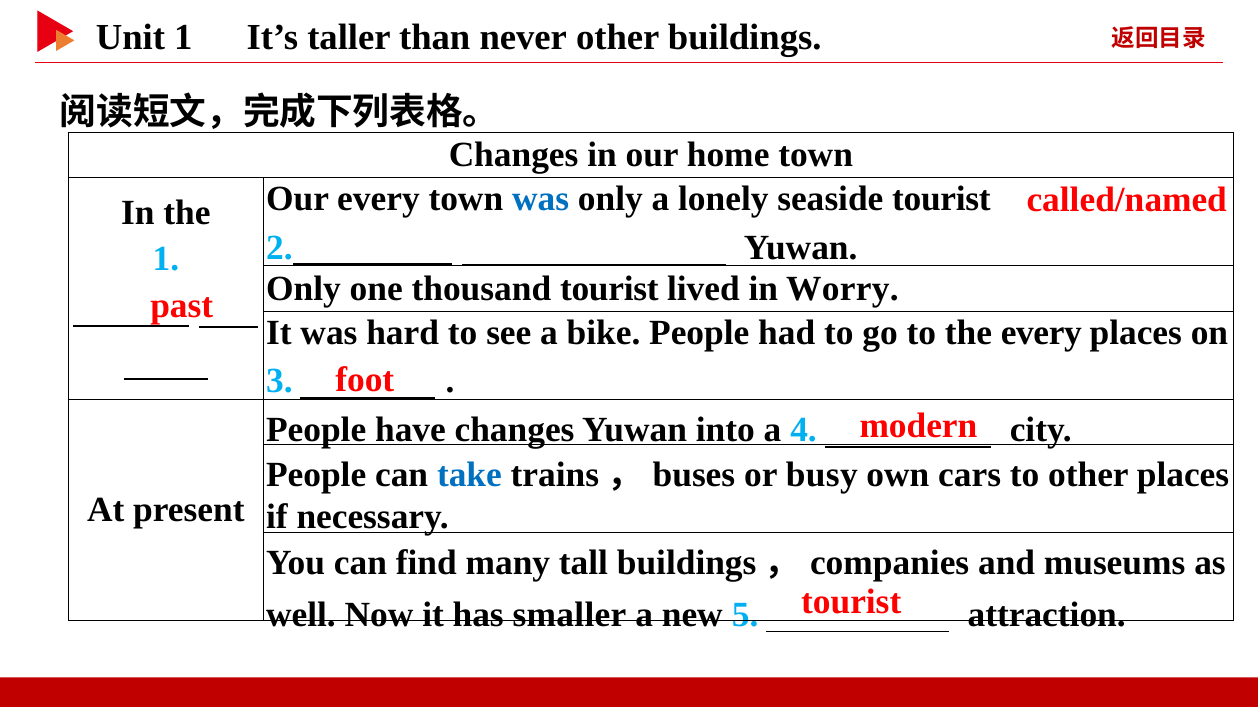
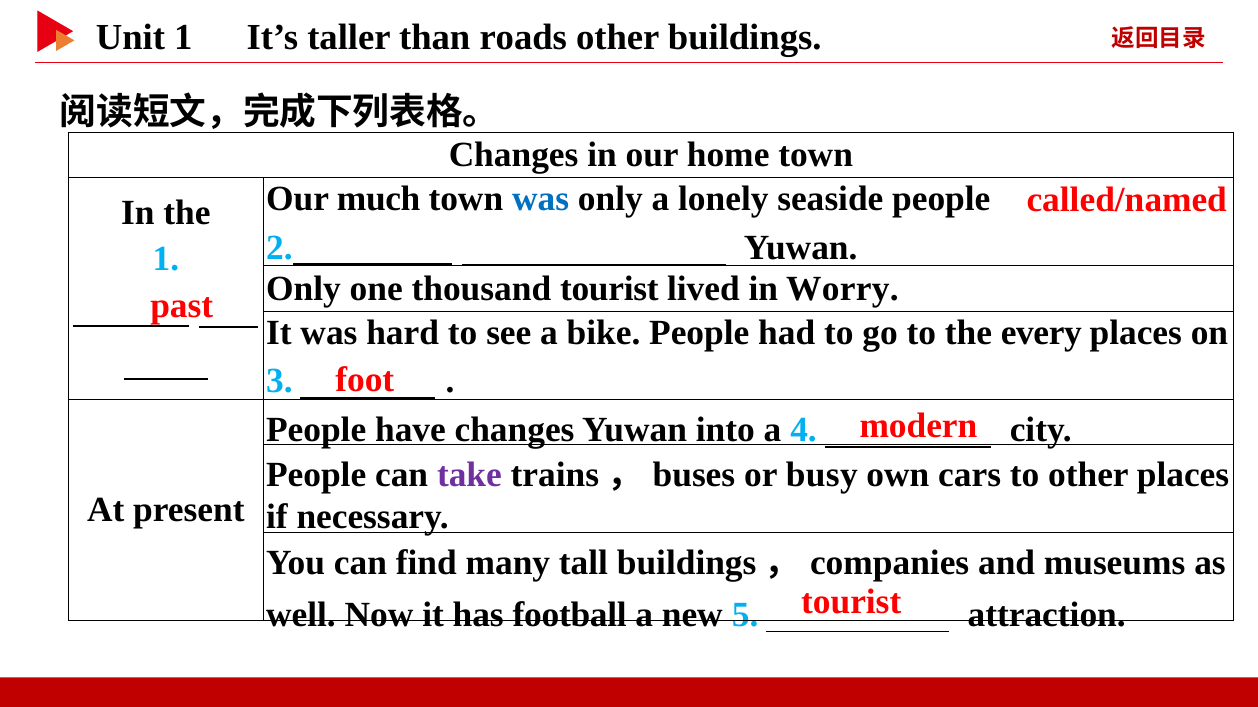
never: never -> roads
Our every: every -> much
seaside tourist: tourist -> people
take colour: blue -> purple
smaller: smaller -> football
